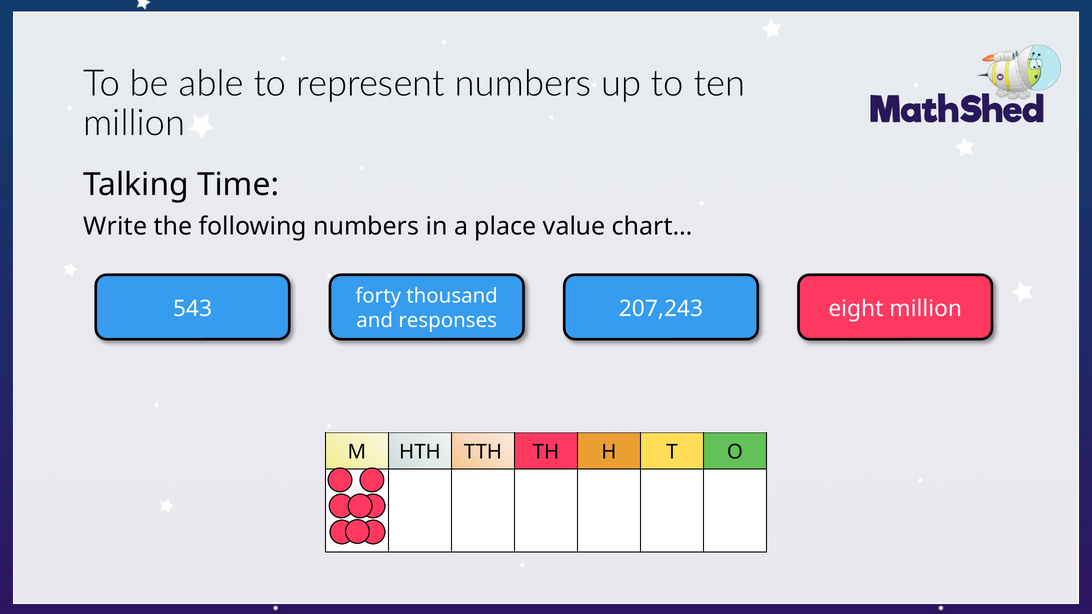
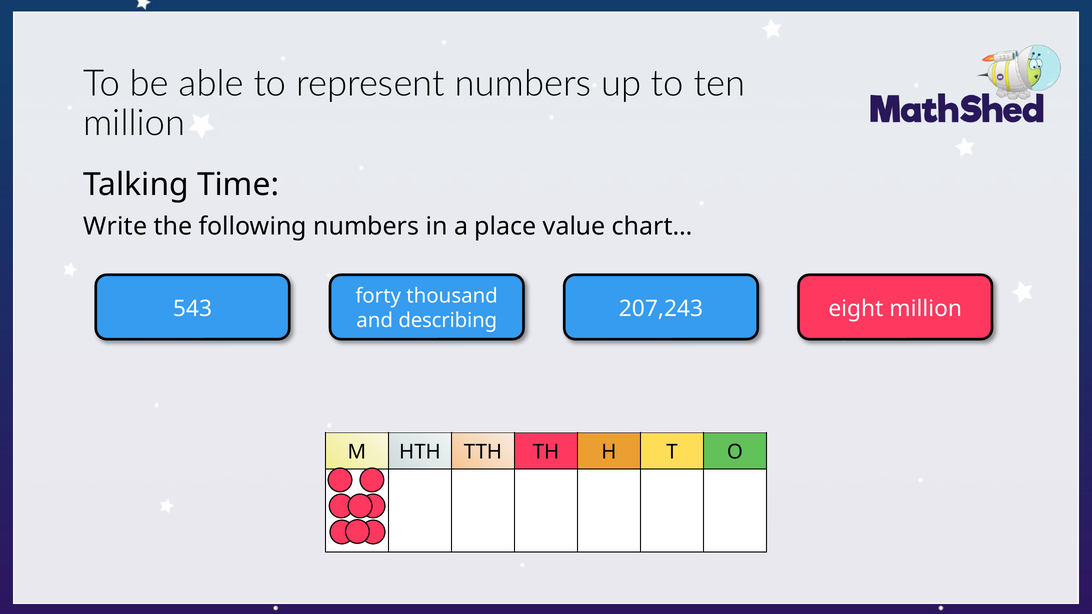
responses: responses -> describing
